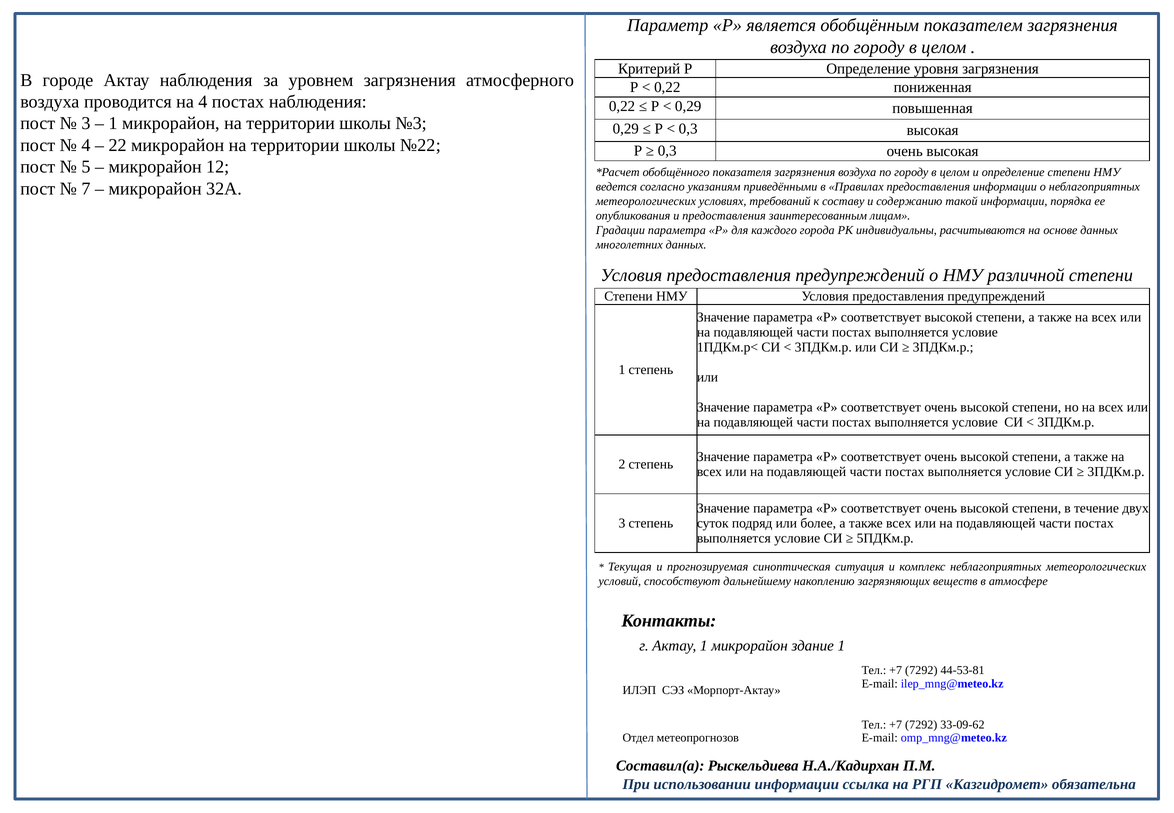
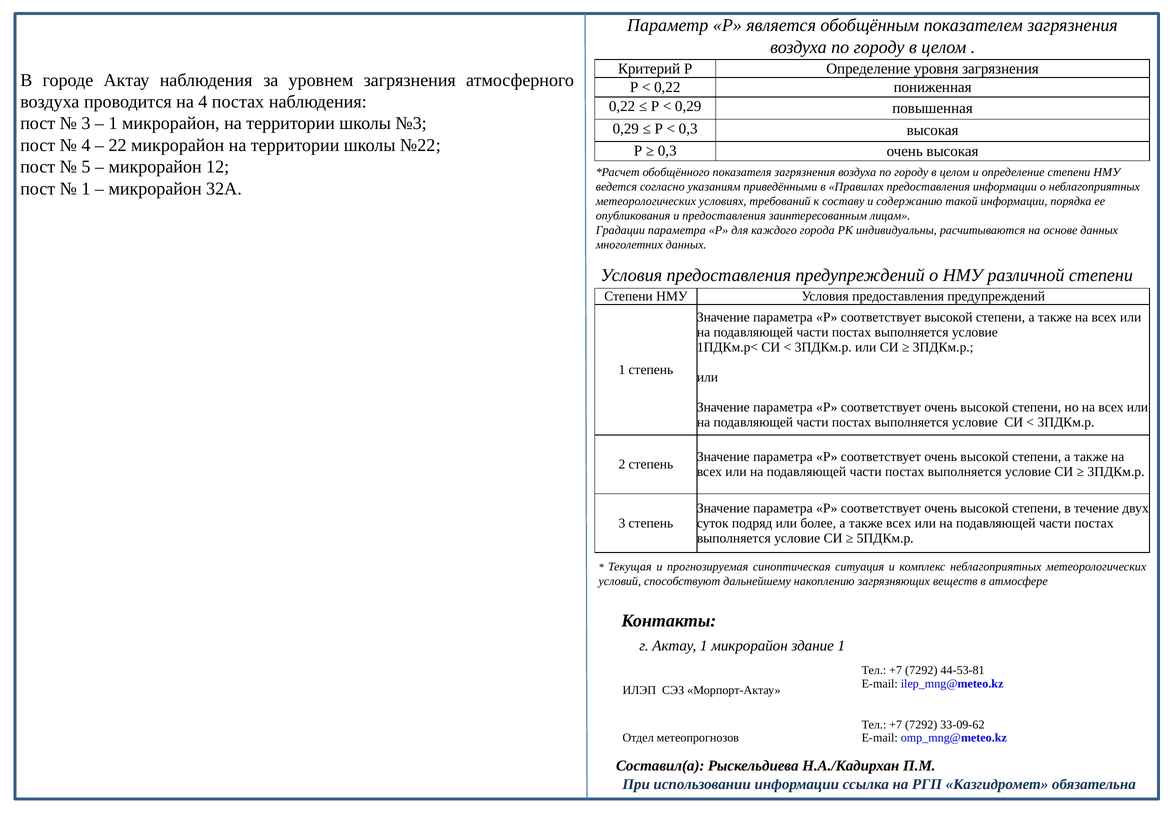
7 at (86, 189): 7 -> 1
